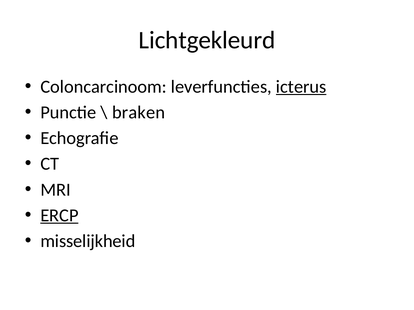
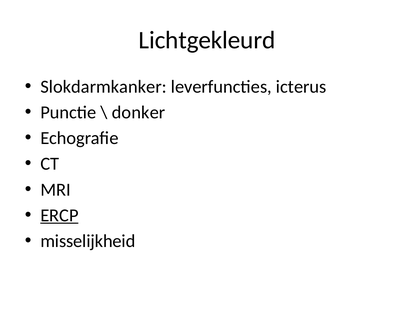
Coloncarcinoom: Coloncarcinoom -> Slokdarmkanker
icterus underline: present -> none
braken: braken -> donker
